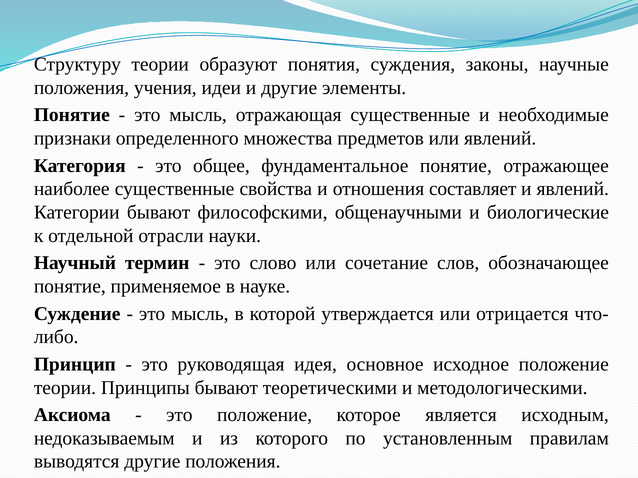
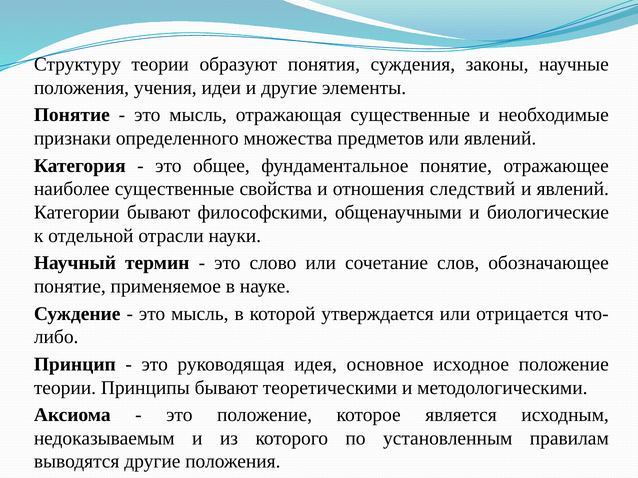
составляет: составляет -> следствий
